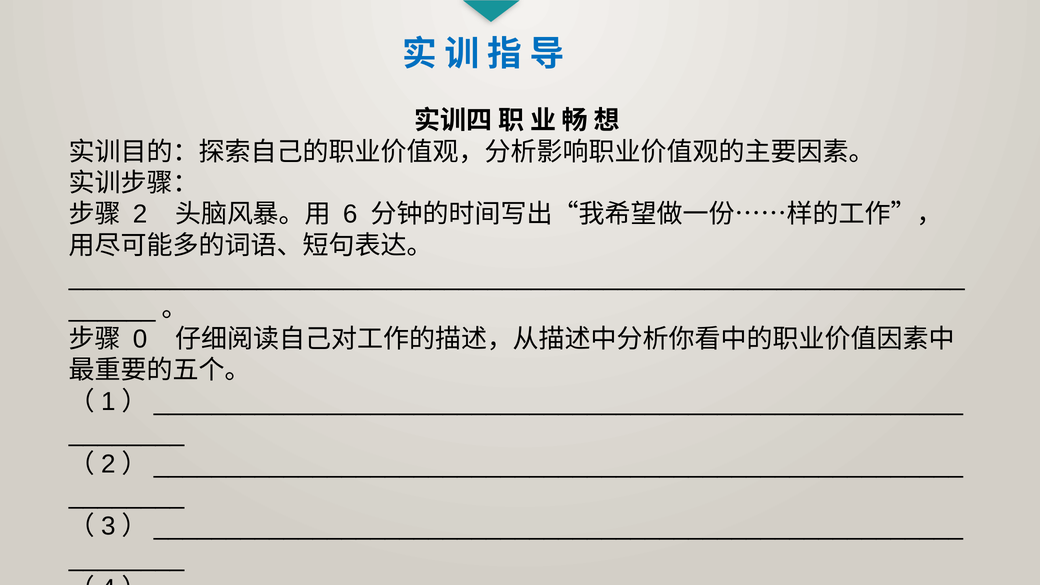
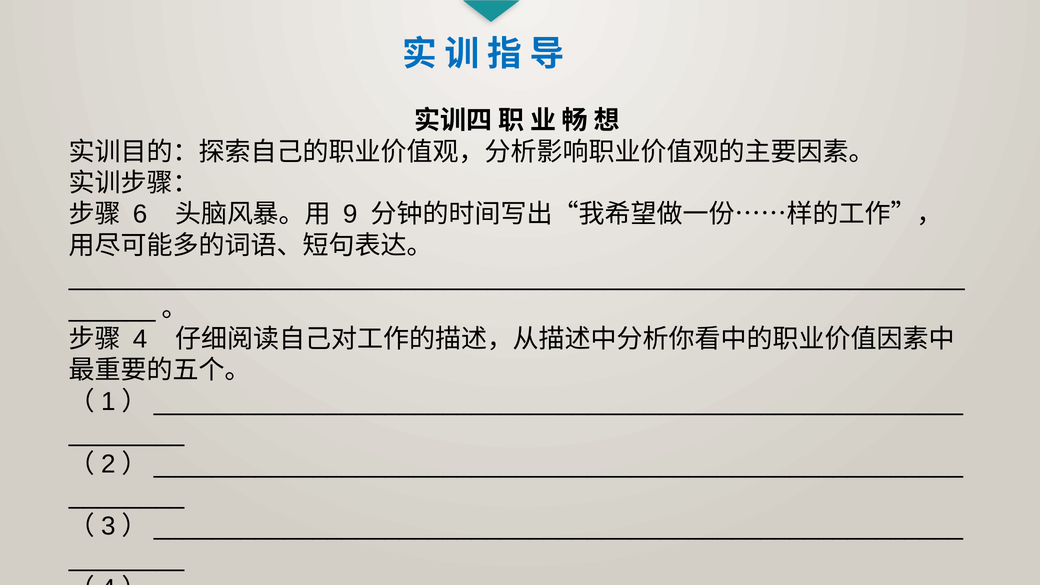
2: 2 -> 6
6: 6 -> 9
0: 0 -> 4
